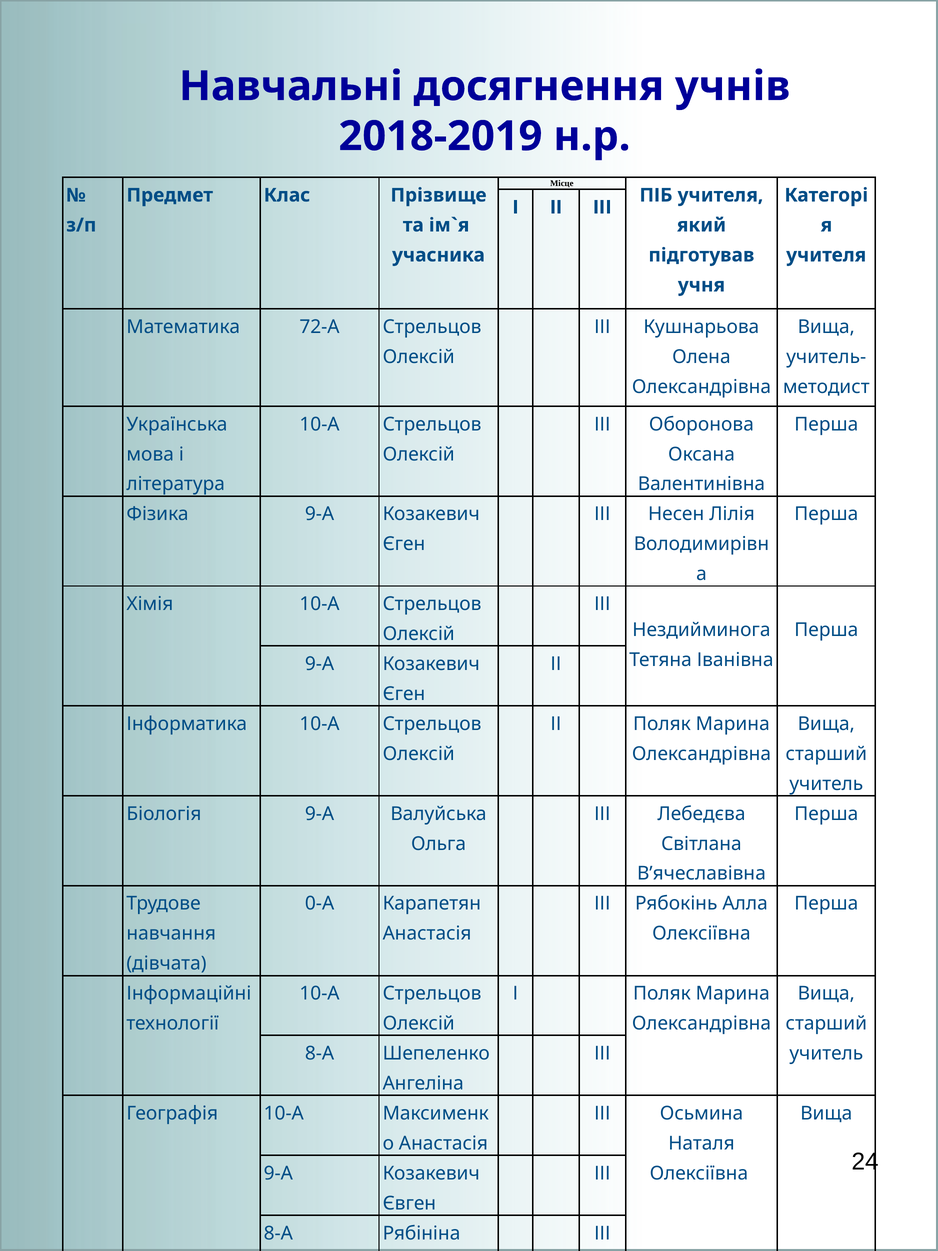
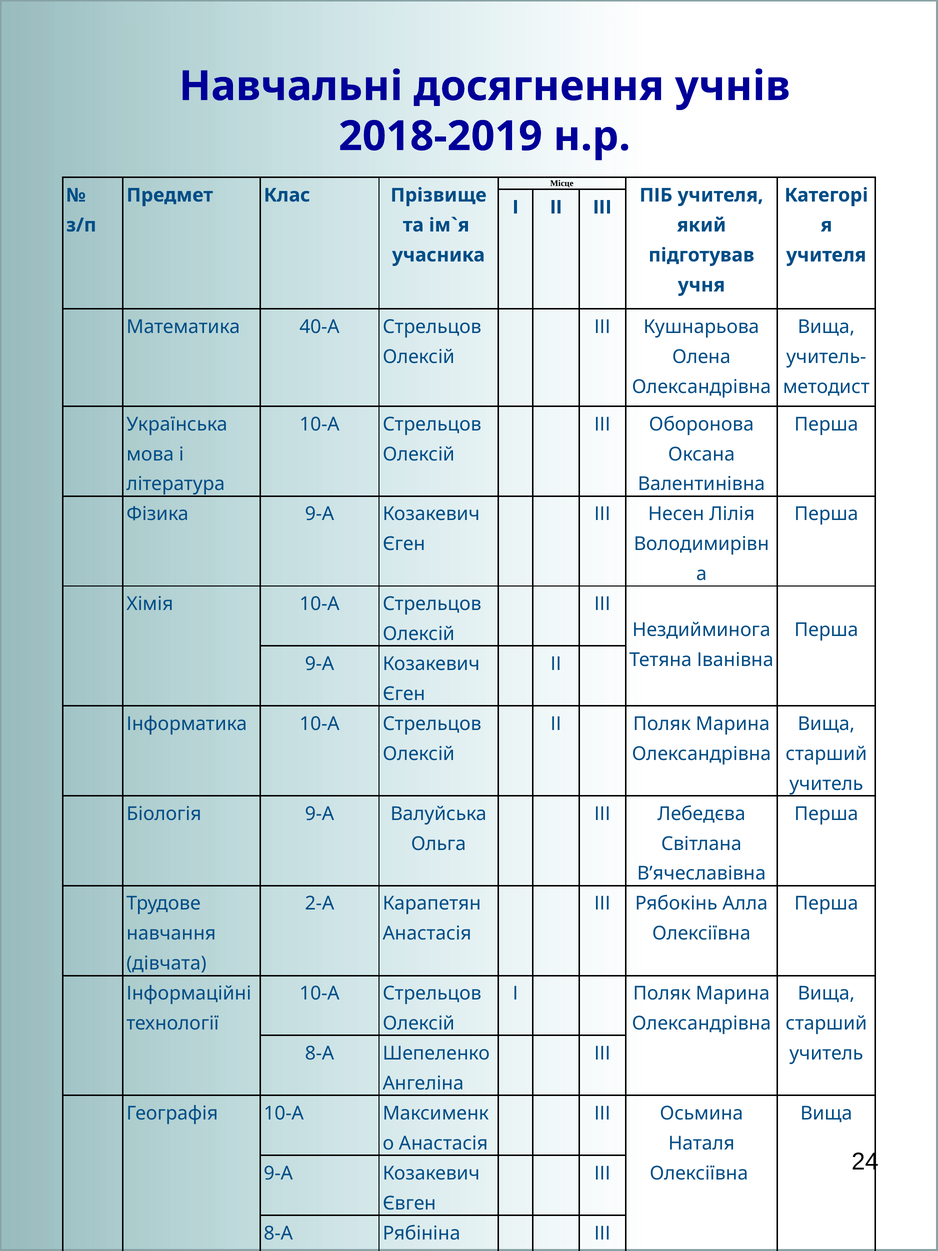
72-А: 72-А -> 40-А
0-А: 0-А -> 2-А
